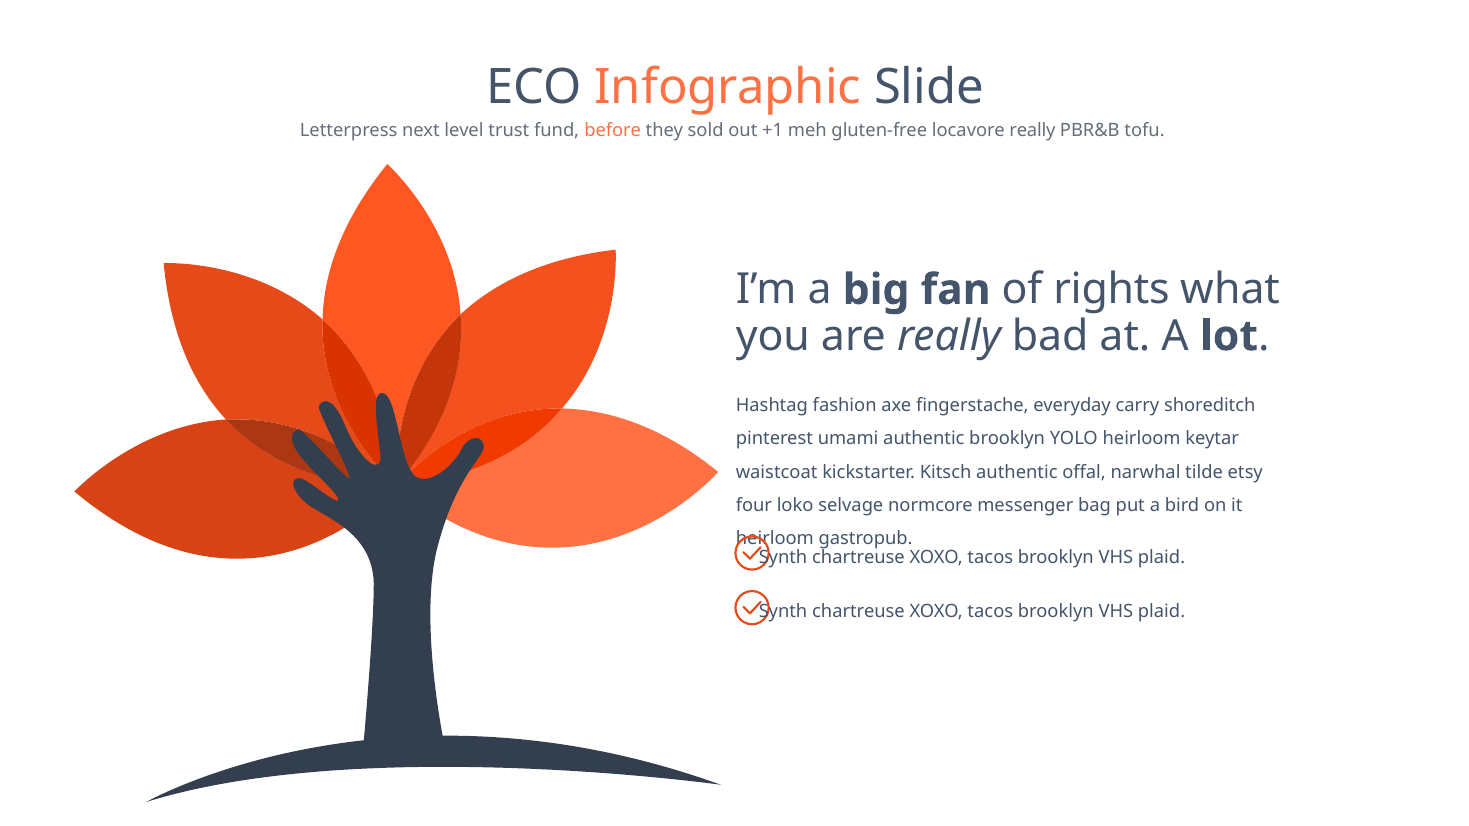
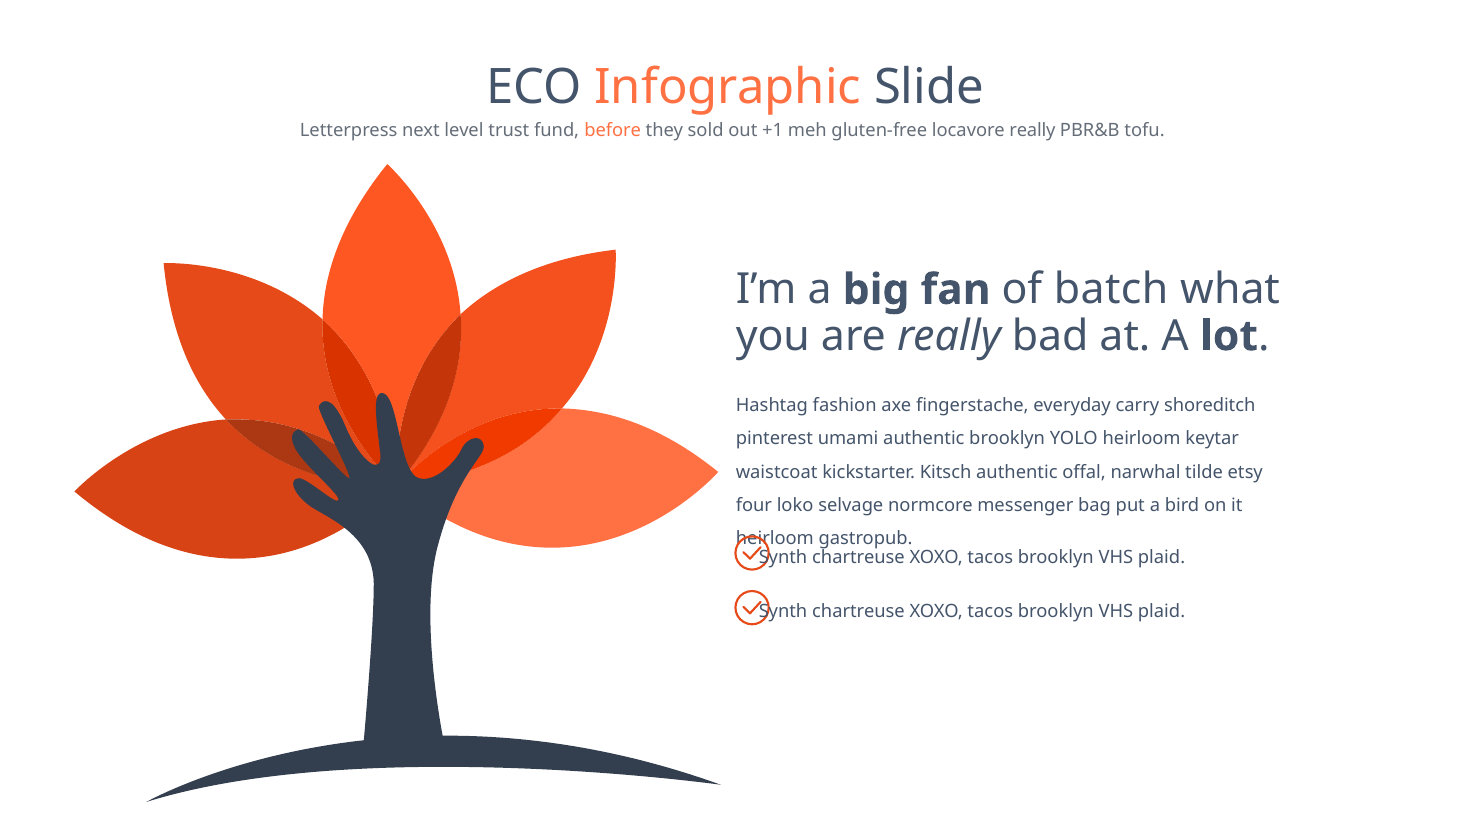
rights: rights -> batch
